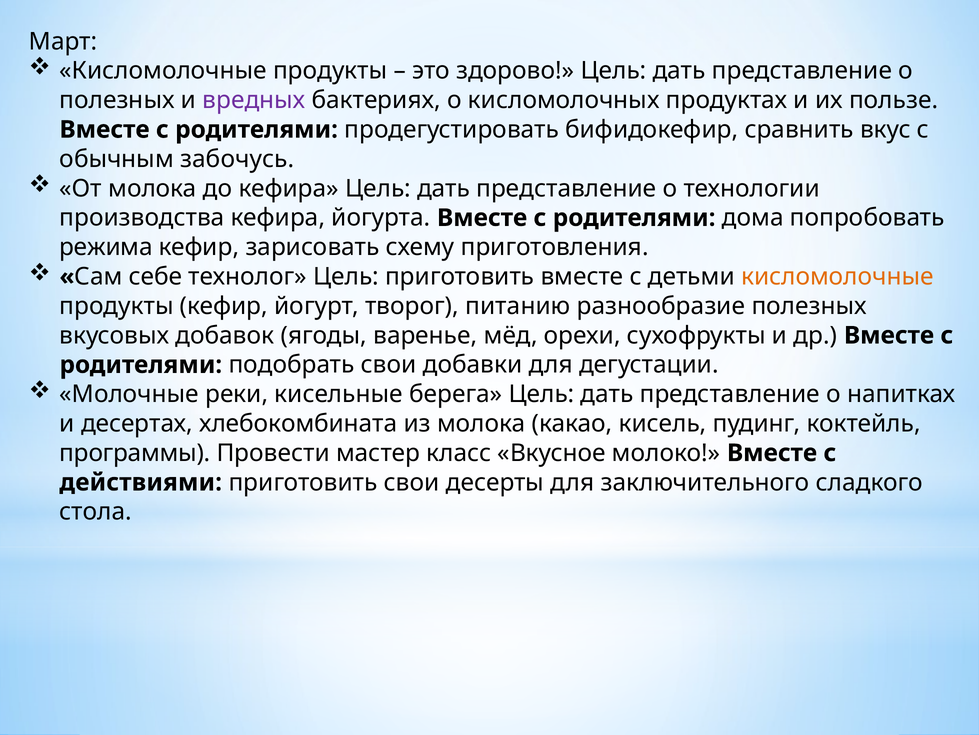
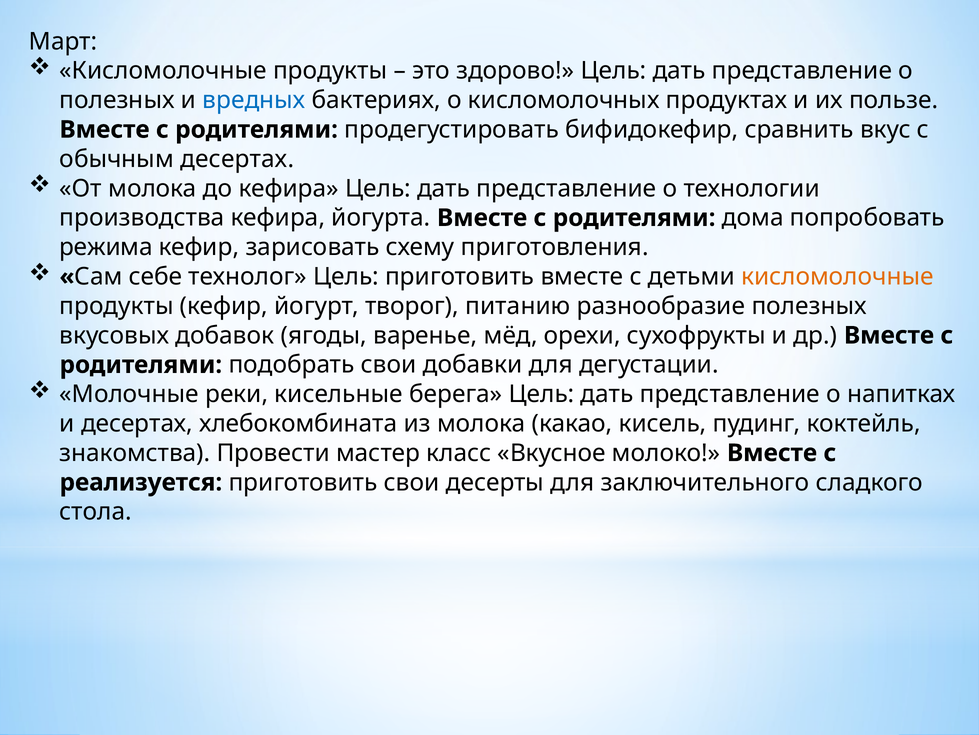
вредных colour: purple -> blue
обычным забочусь: забочусь -> десертах
программы: программы -> знакомства
действиями: действиями -> реализуется
